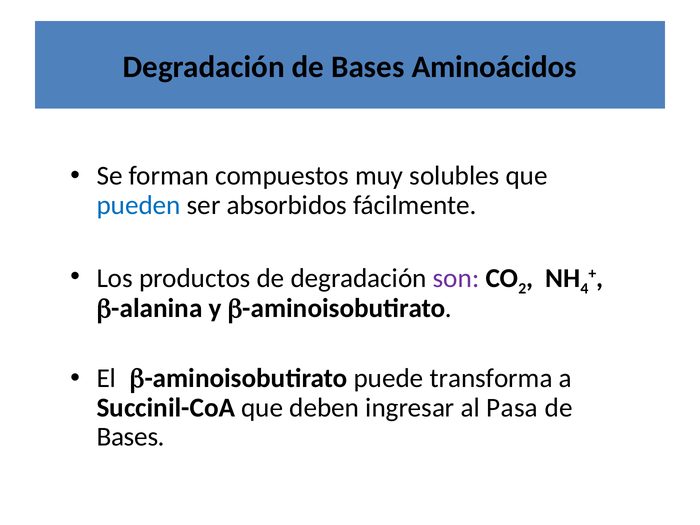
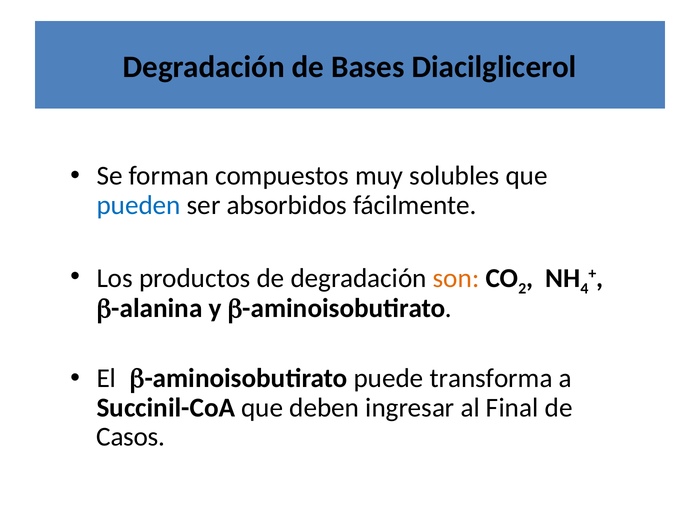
Aminoácidos: Aminoácidos -> Diacilglicerol
son colour: purple -> orange
Pasa: Pasa -> Final
Bases at (131, 437): Bases -> Casos
